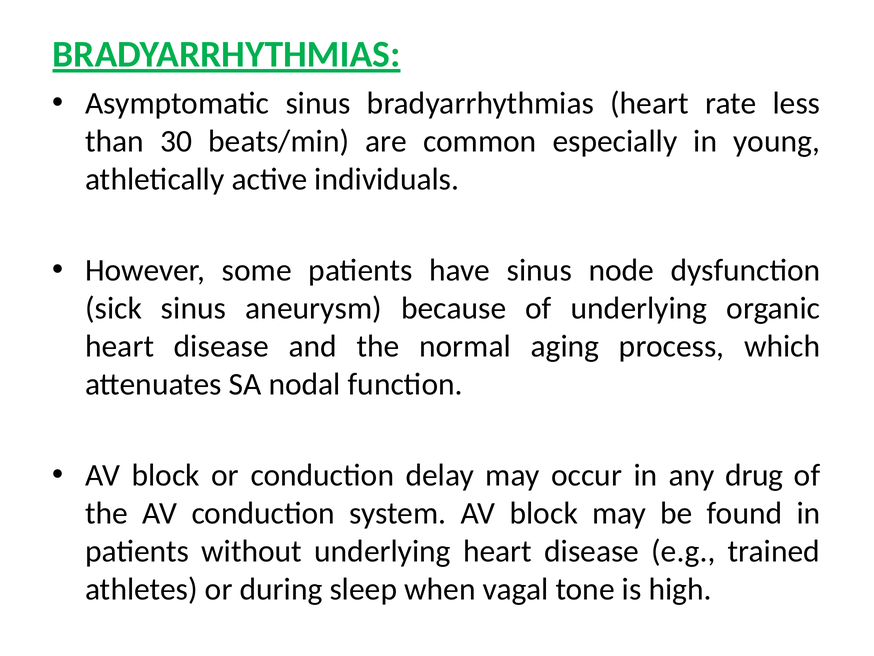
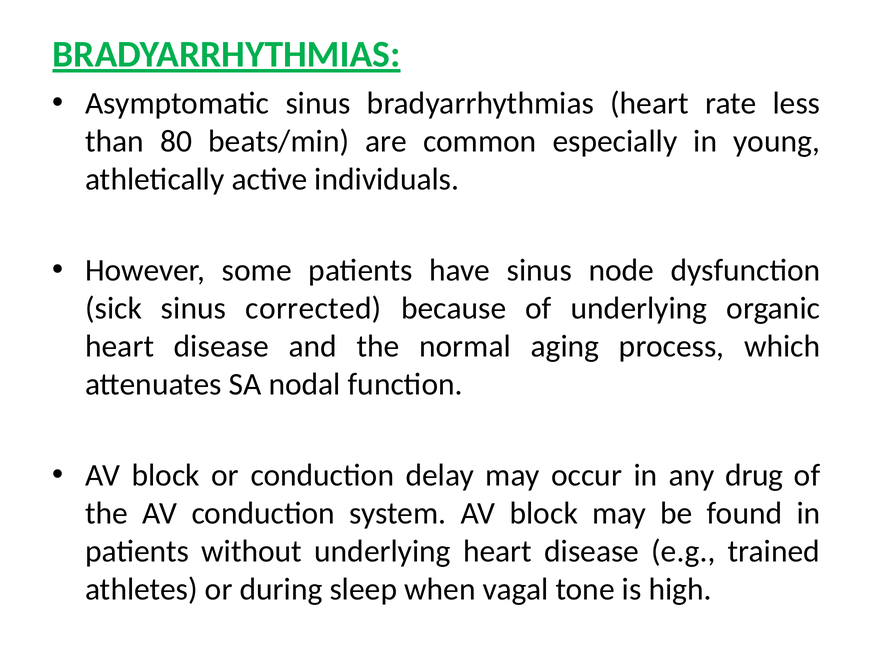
30: 30 -> 80
aneurysm: aneurysm -> corrected
